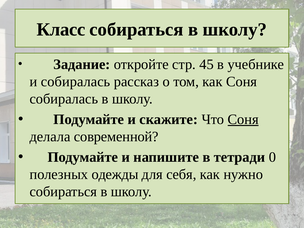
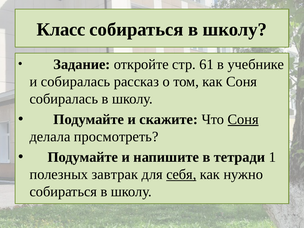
45: 45 -> 61
современной: современной -> просмотреть
0: 0 -> 1
одежды: одежды -> завтрак
себя underline: none -> present
